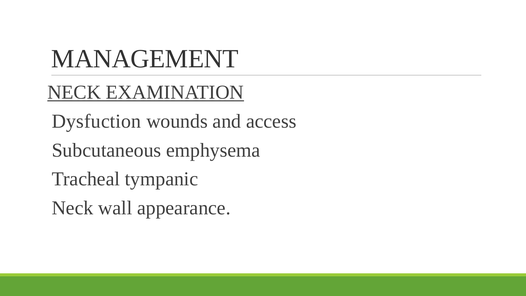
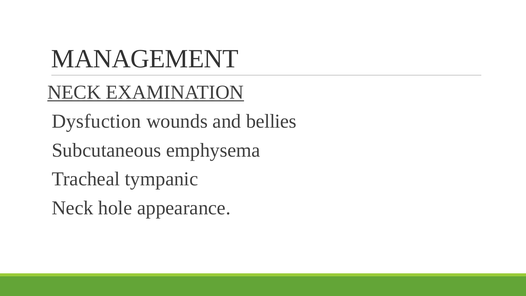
access: access -> bellies
wall: wall -> hole
